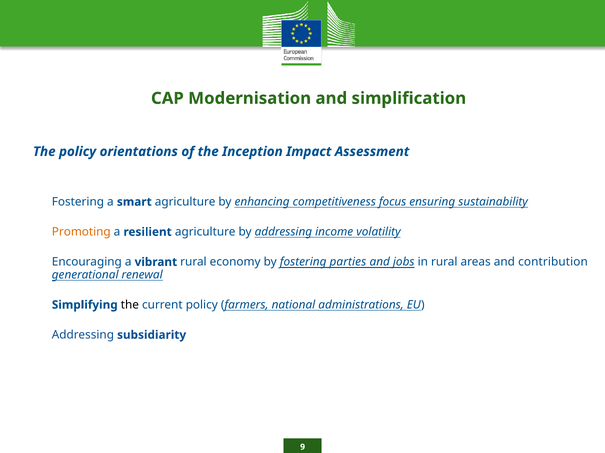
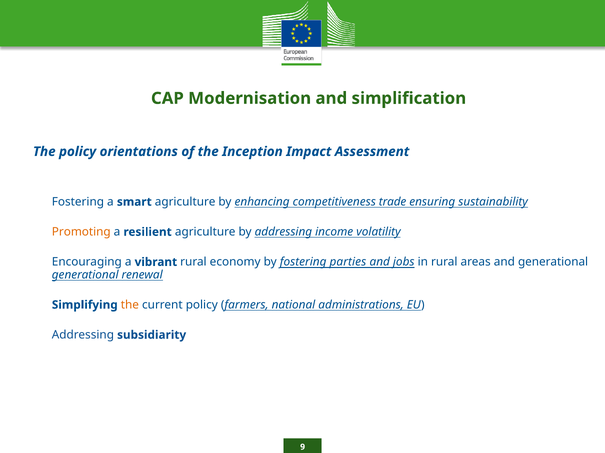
focus: focus -> trade
and contribution: contribution -> generational
the at (130, 305) colour: black -> orange
